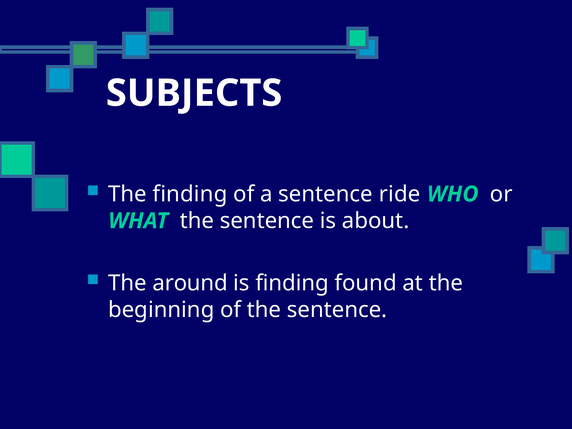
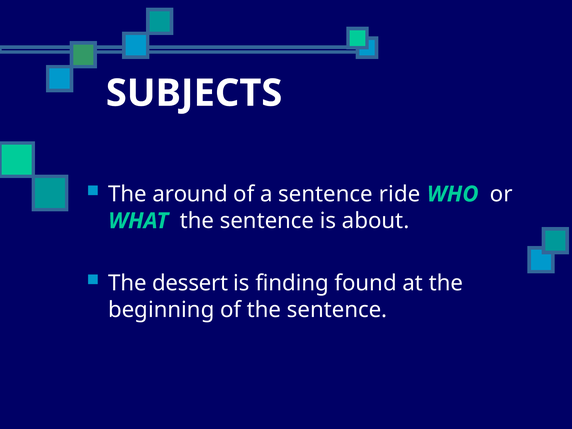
The finding: finding -> around
around: around -> dessert
